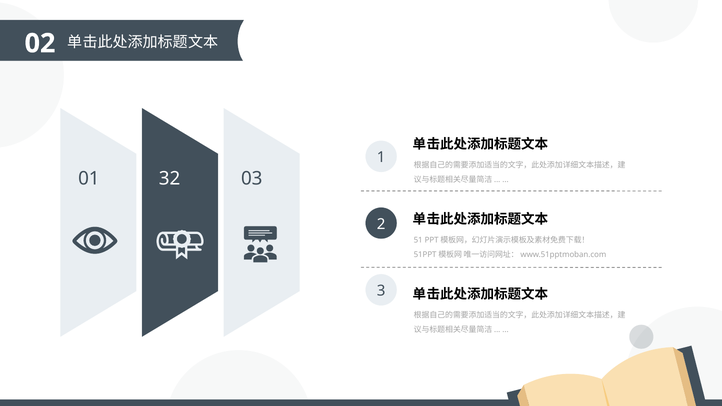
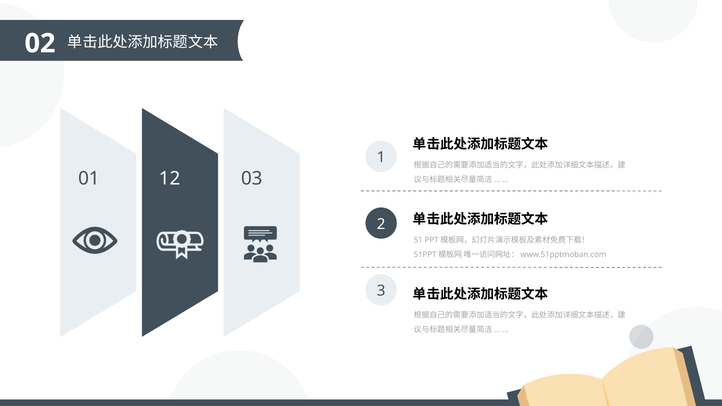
32: 32 -> 12
